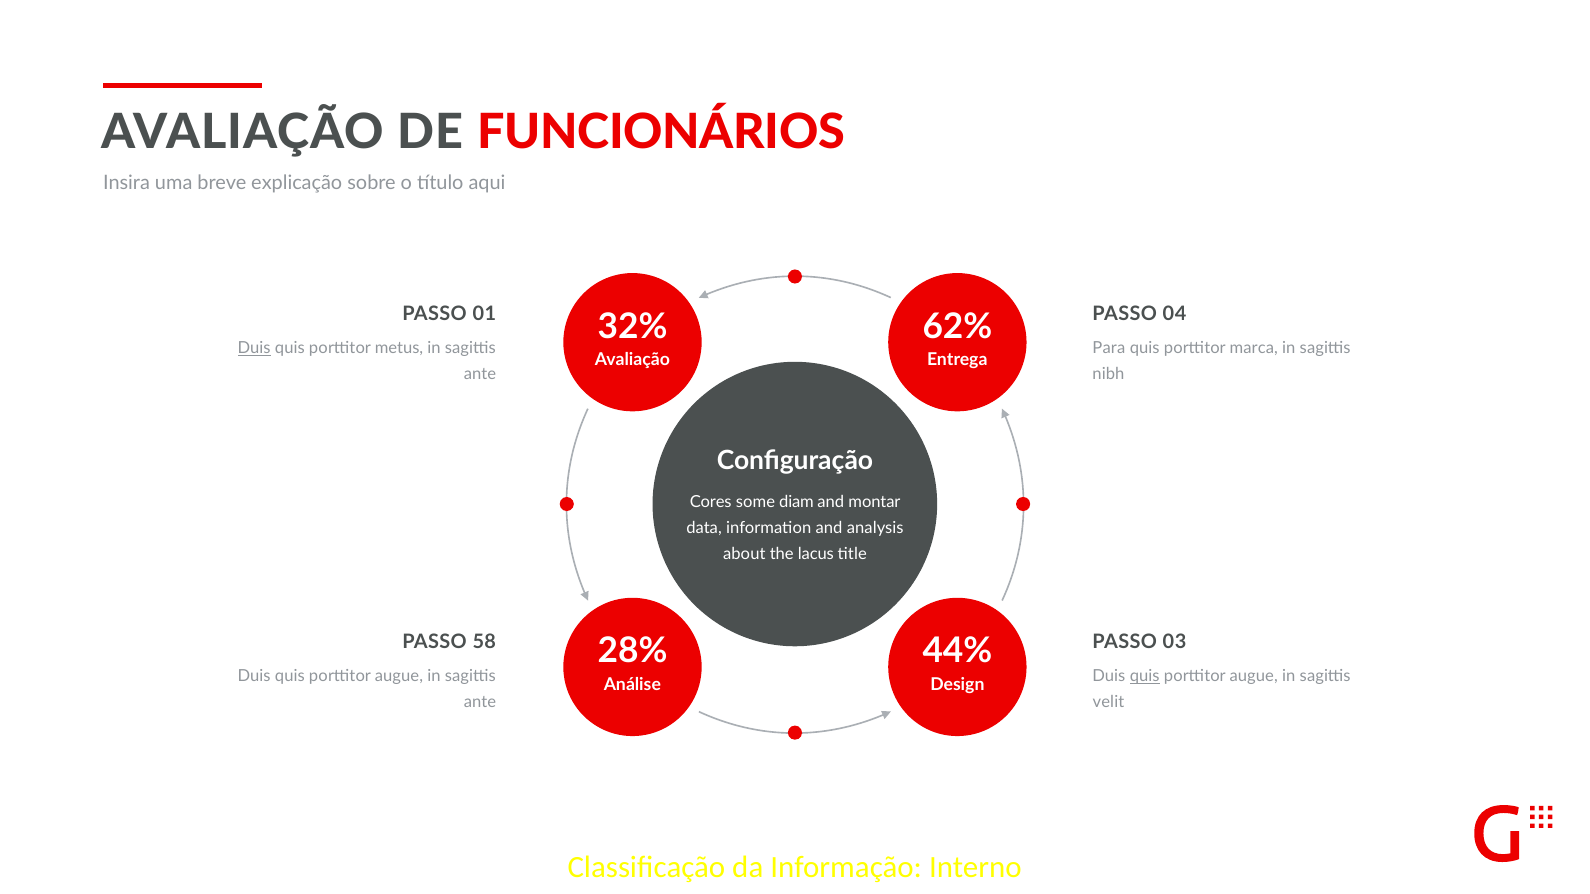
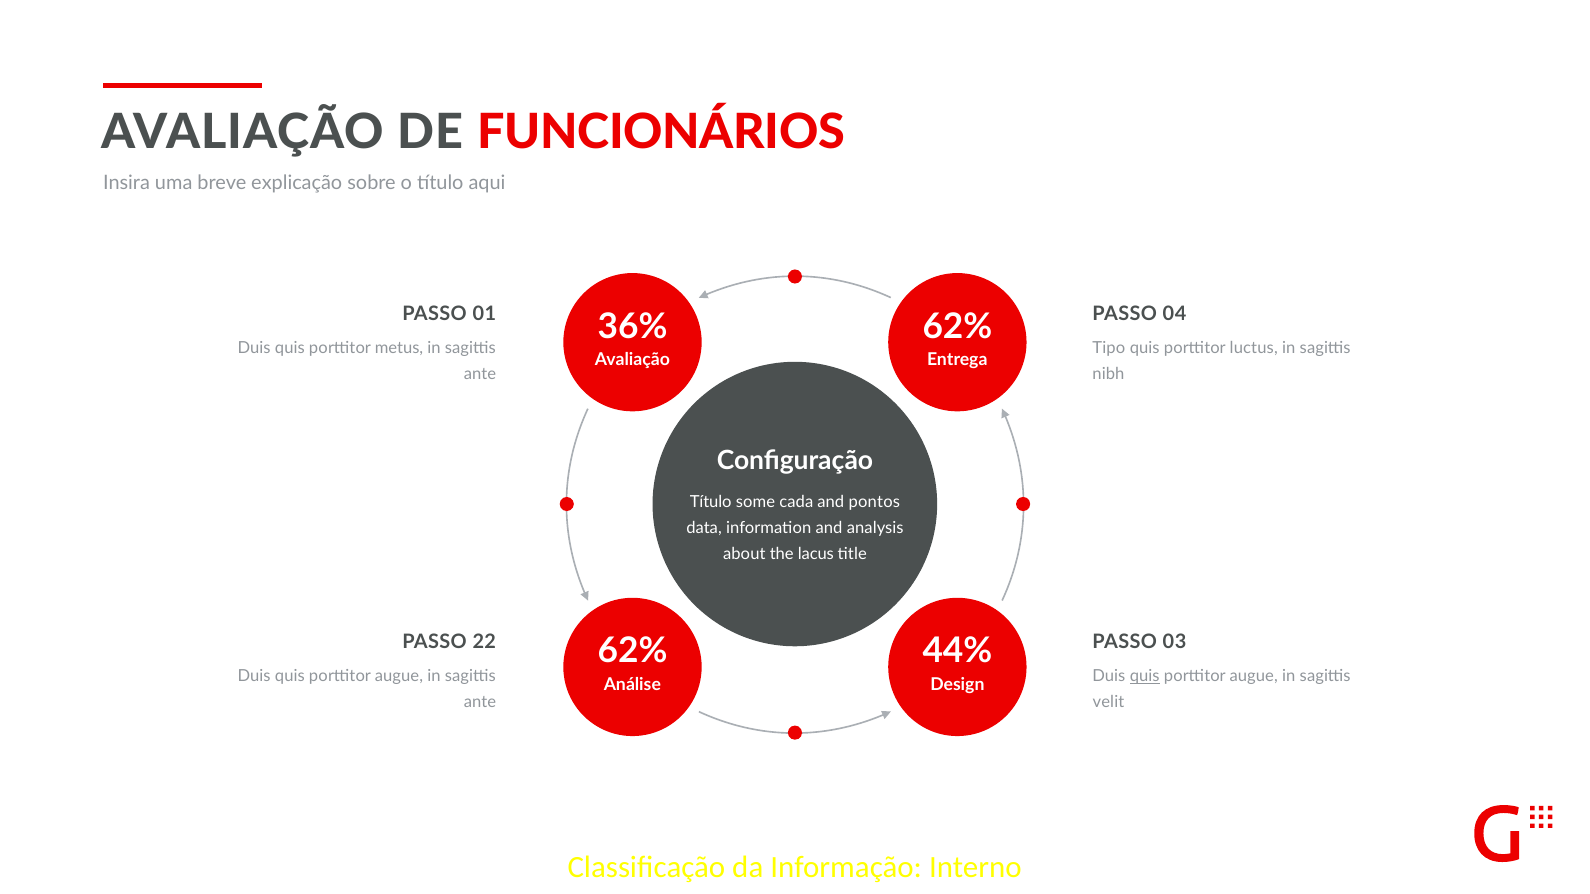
32%: 32% -> 36%
Duis at (254, 349) underline: present -> none
Para: Para -> Tipo
marca: marca -> luctus
Cores at (711, 502): Cores -> Título
diam: diam -> cada
montar: montar -> pontos
58: 58 -> 22
28% at (633, 652): 28% -> 62%
